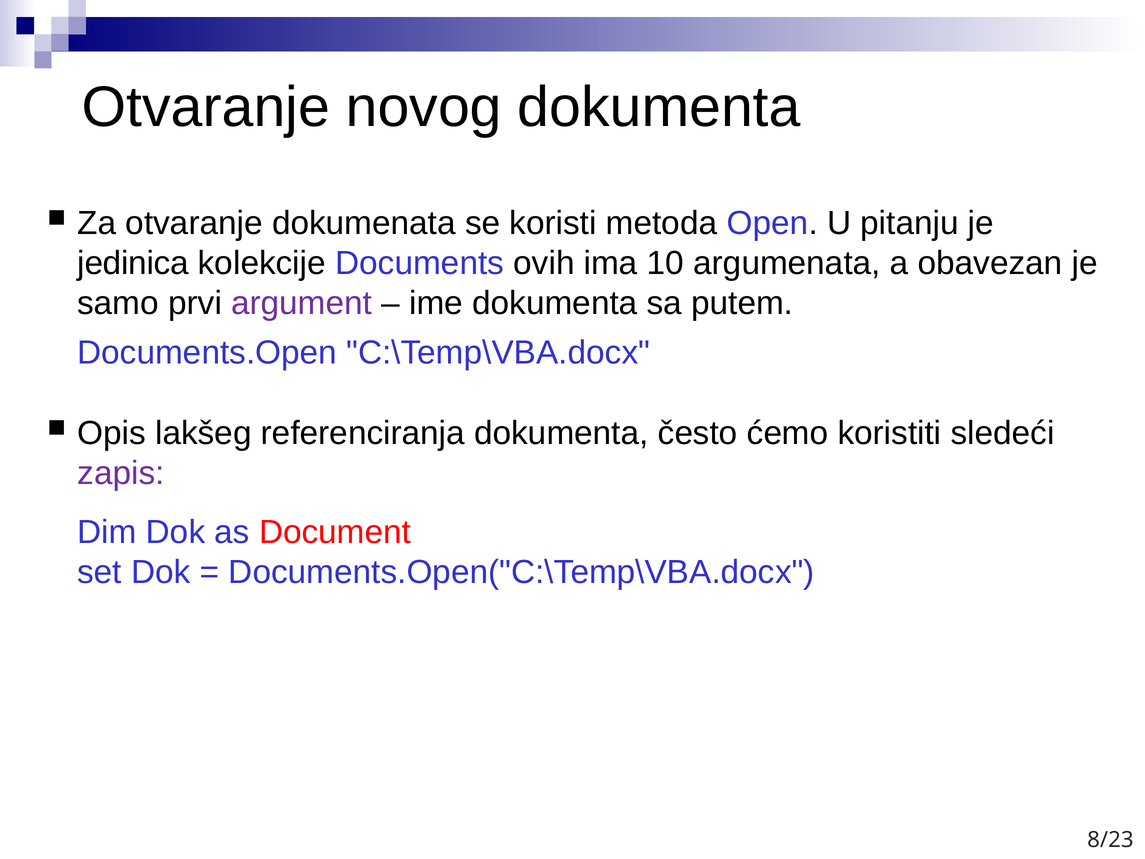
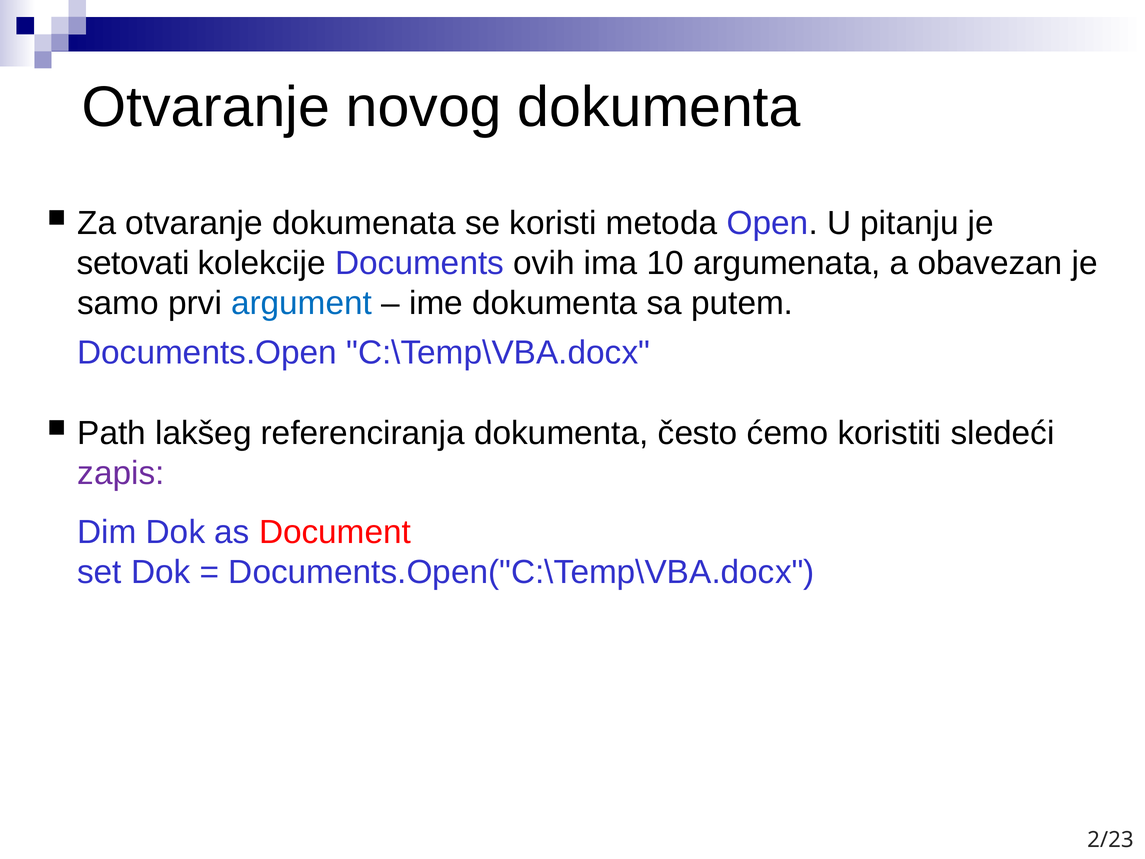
jedinica: jedinica -> setovati
argument colour: purple -> blue
Opis: Opis -> Path
8/23: 8/23 -> 2/23
